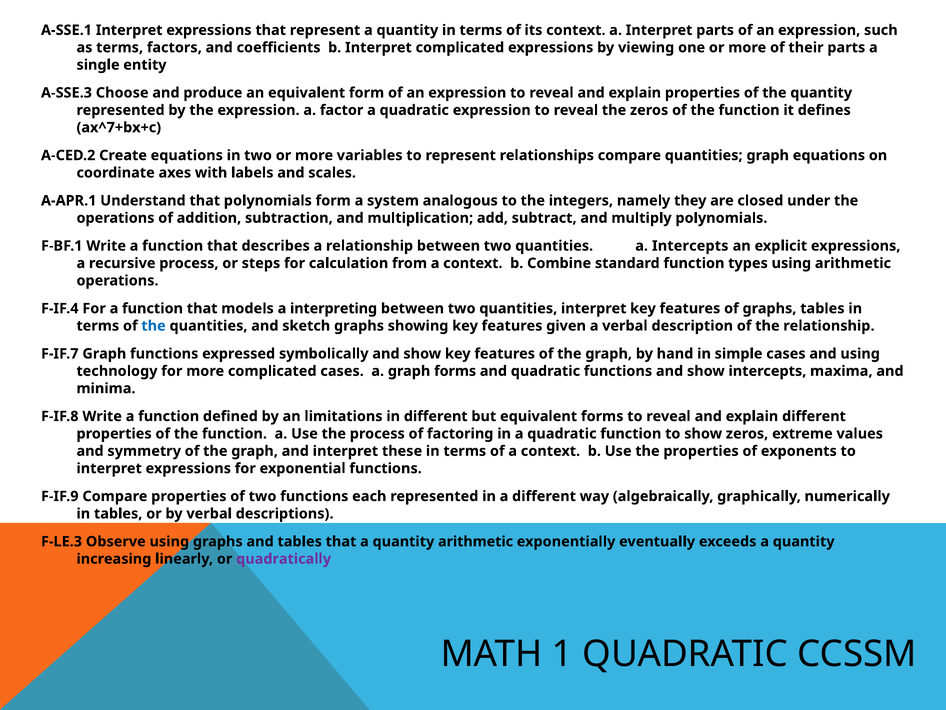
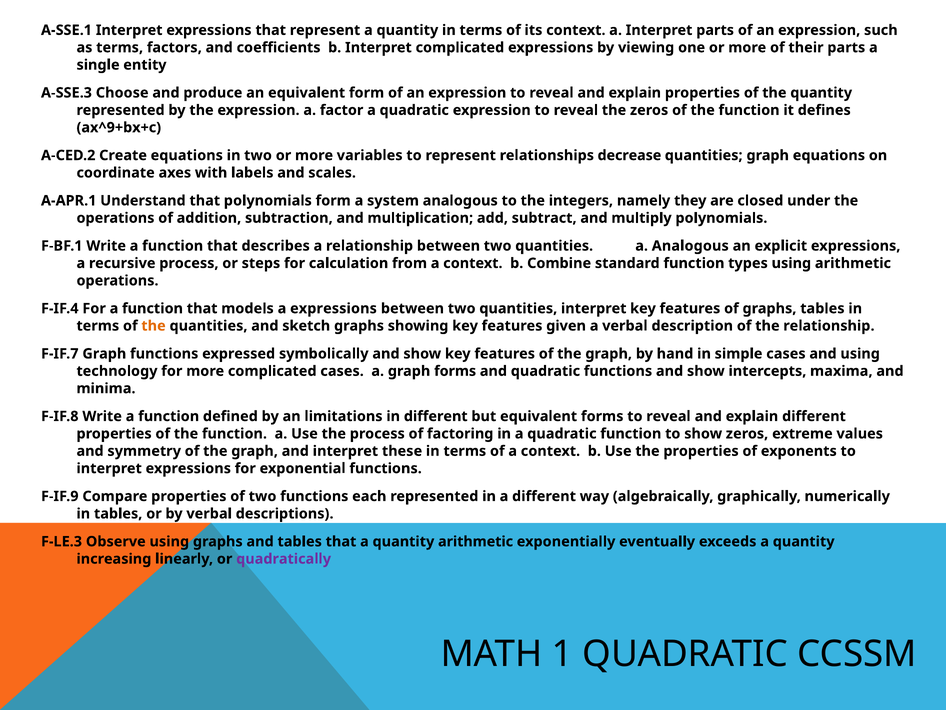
ax^7+bx+c: ax^7+bx+c -> ax^9+bx+c
relationships compare: compare -> decrease
a Intercepts: Intercepts -> Analogous
a interpreting: interpreting -> expressions
the at (154, 326) colour: blue -> orange
